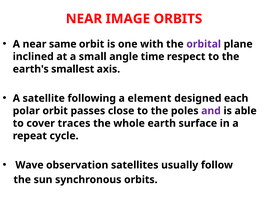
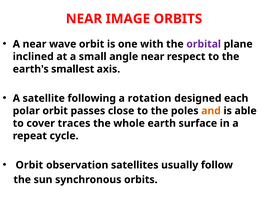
same: same -> wave
angle time: time -> near
element: element -> rotation
and colour: purple -> orange
Wave at (29, 165): Wave -> Orbit
